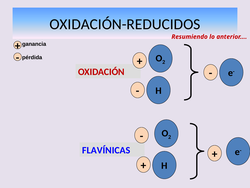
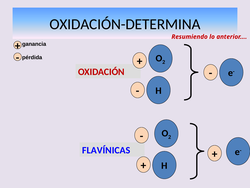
OXIDACIÓN-REDUCIDOS: OXIDACIÓN-REDUCIDOS -> OXIDACIÓN-DETERMINA
